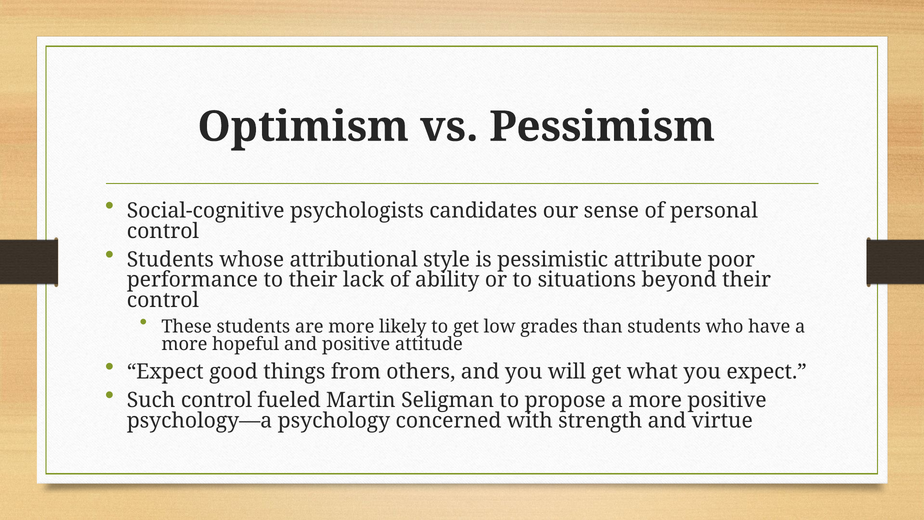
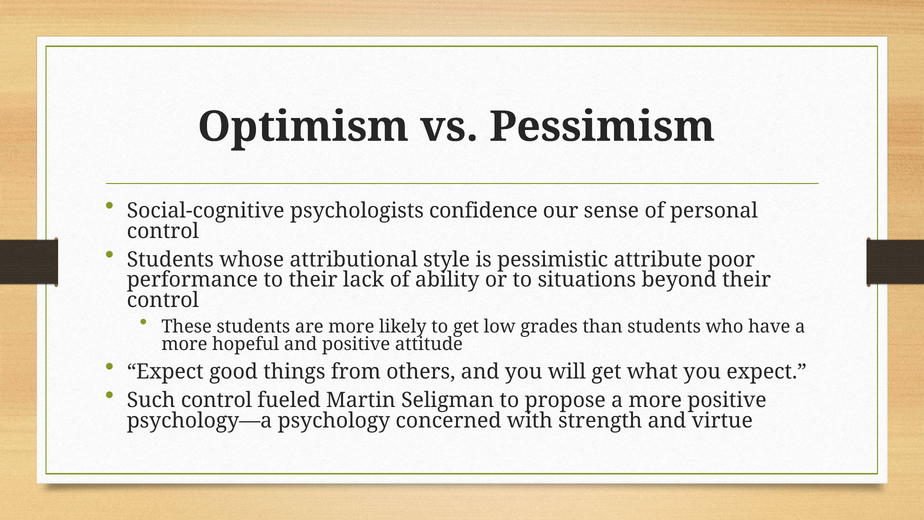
candidates: candidates -> confidence
